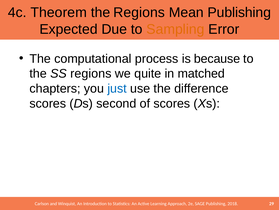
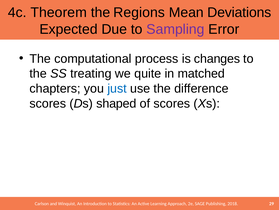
Mean Publishing: Publishing -> Deviations
Sampling colour: orange -> purple
because: because -> changes
SS regions: regions -> treating
second: second -> shaped
